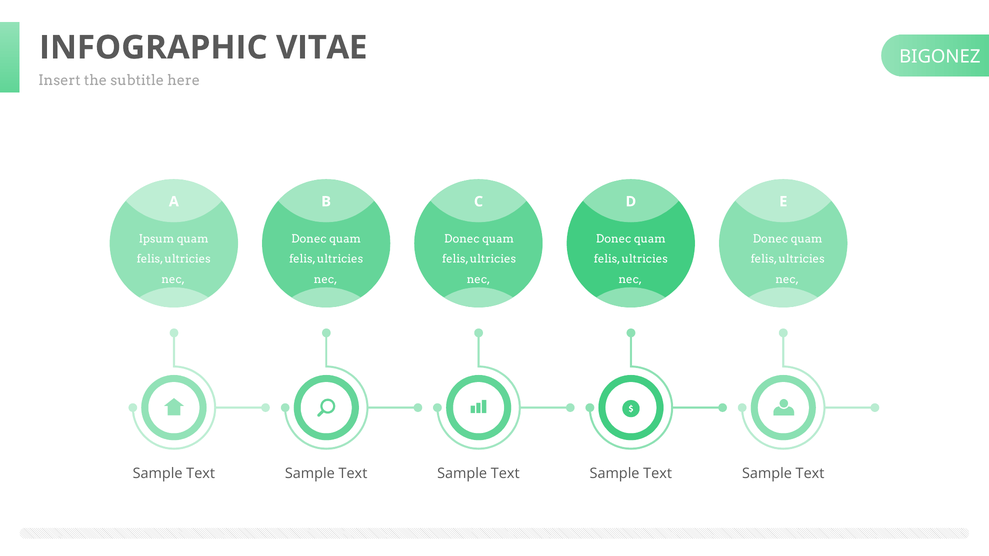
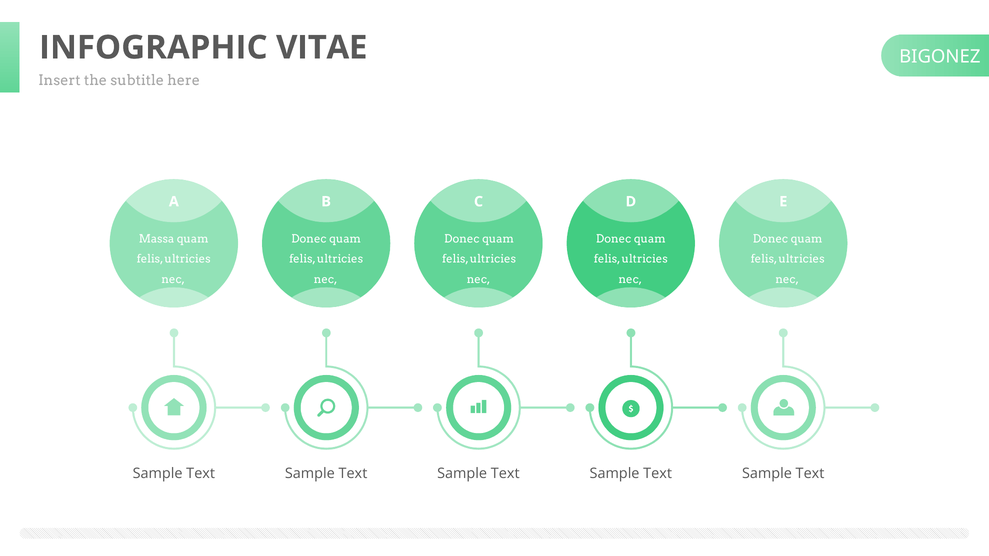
Ipsum: Ipsum -> Massa
